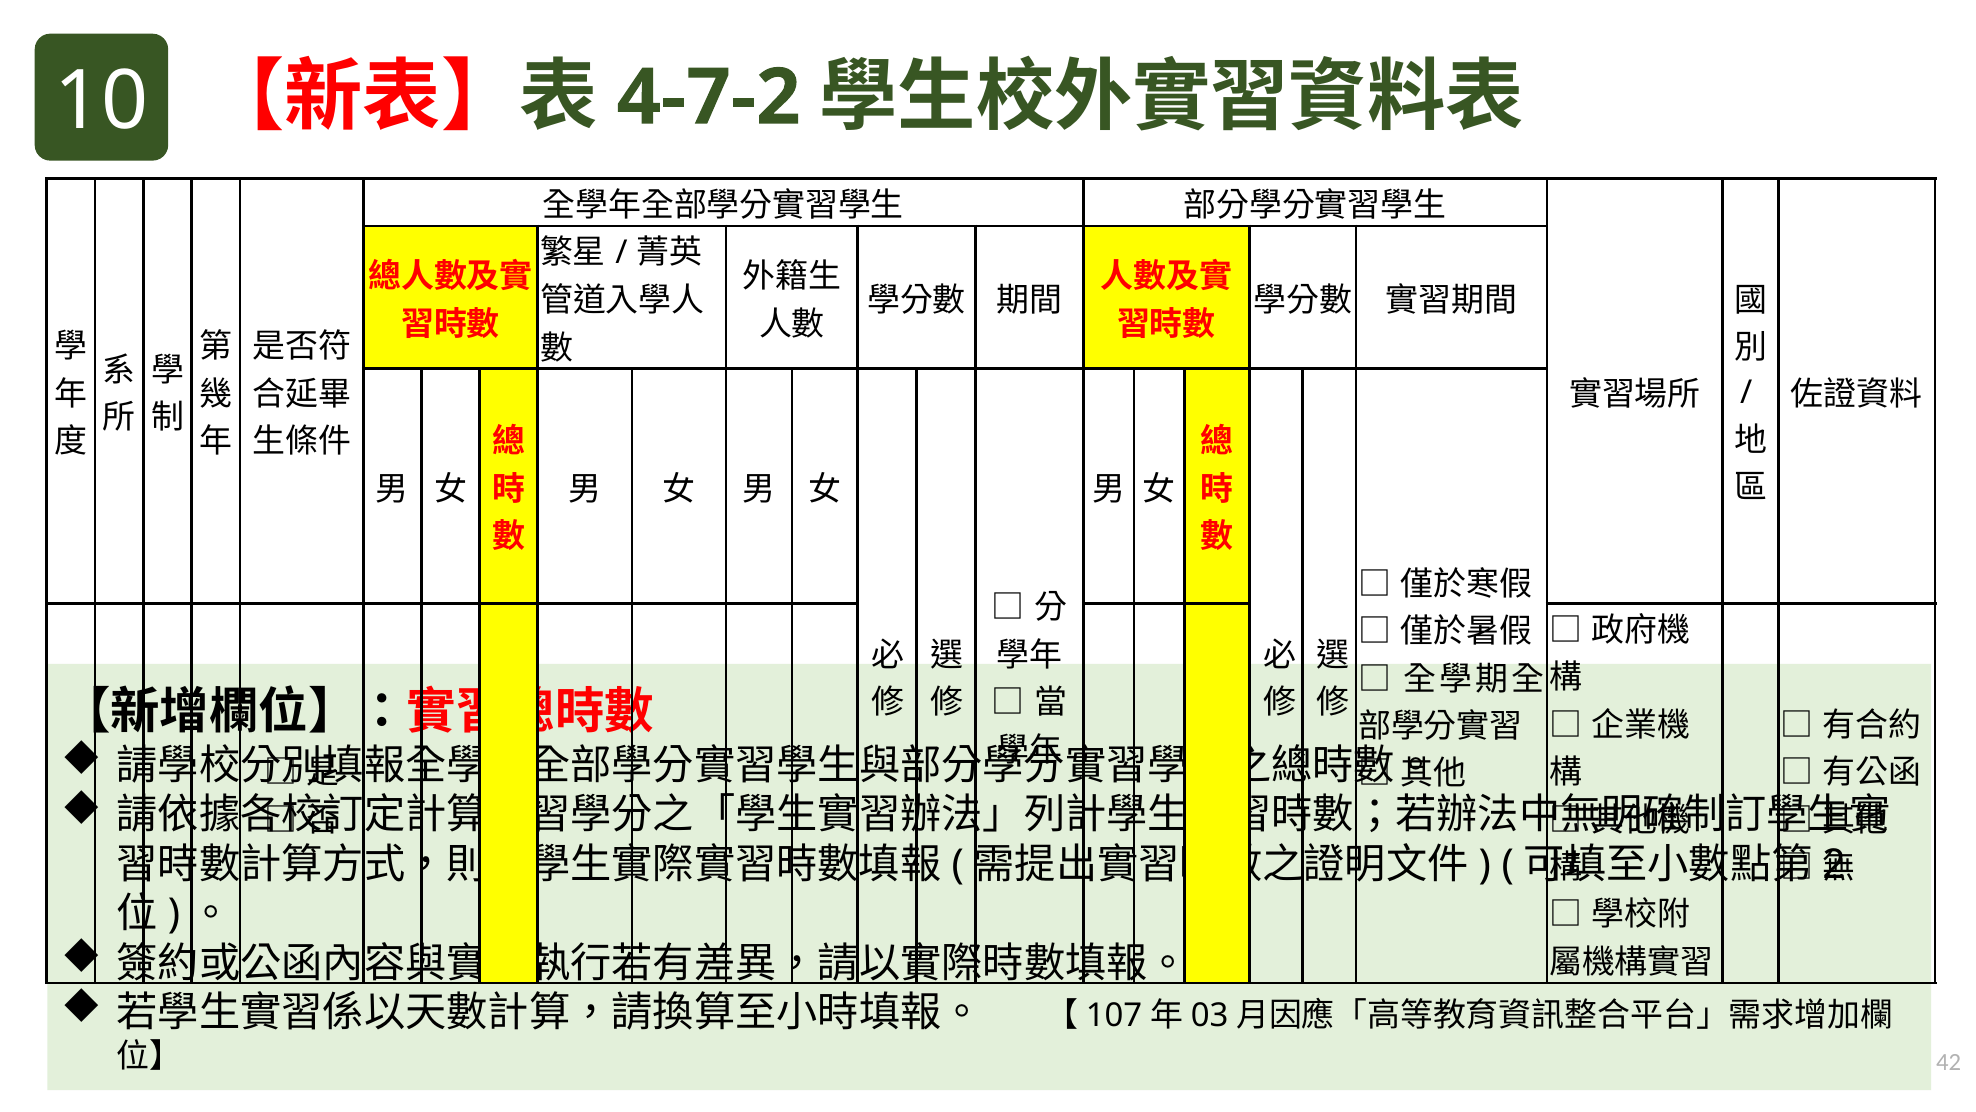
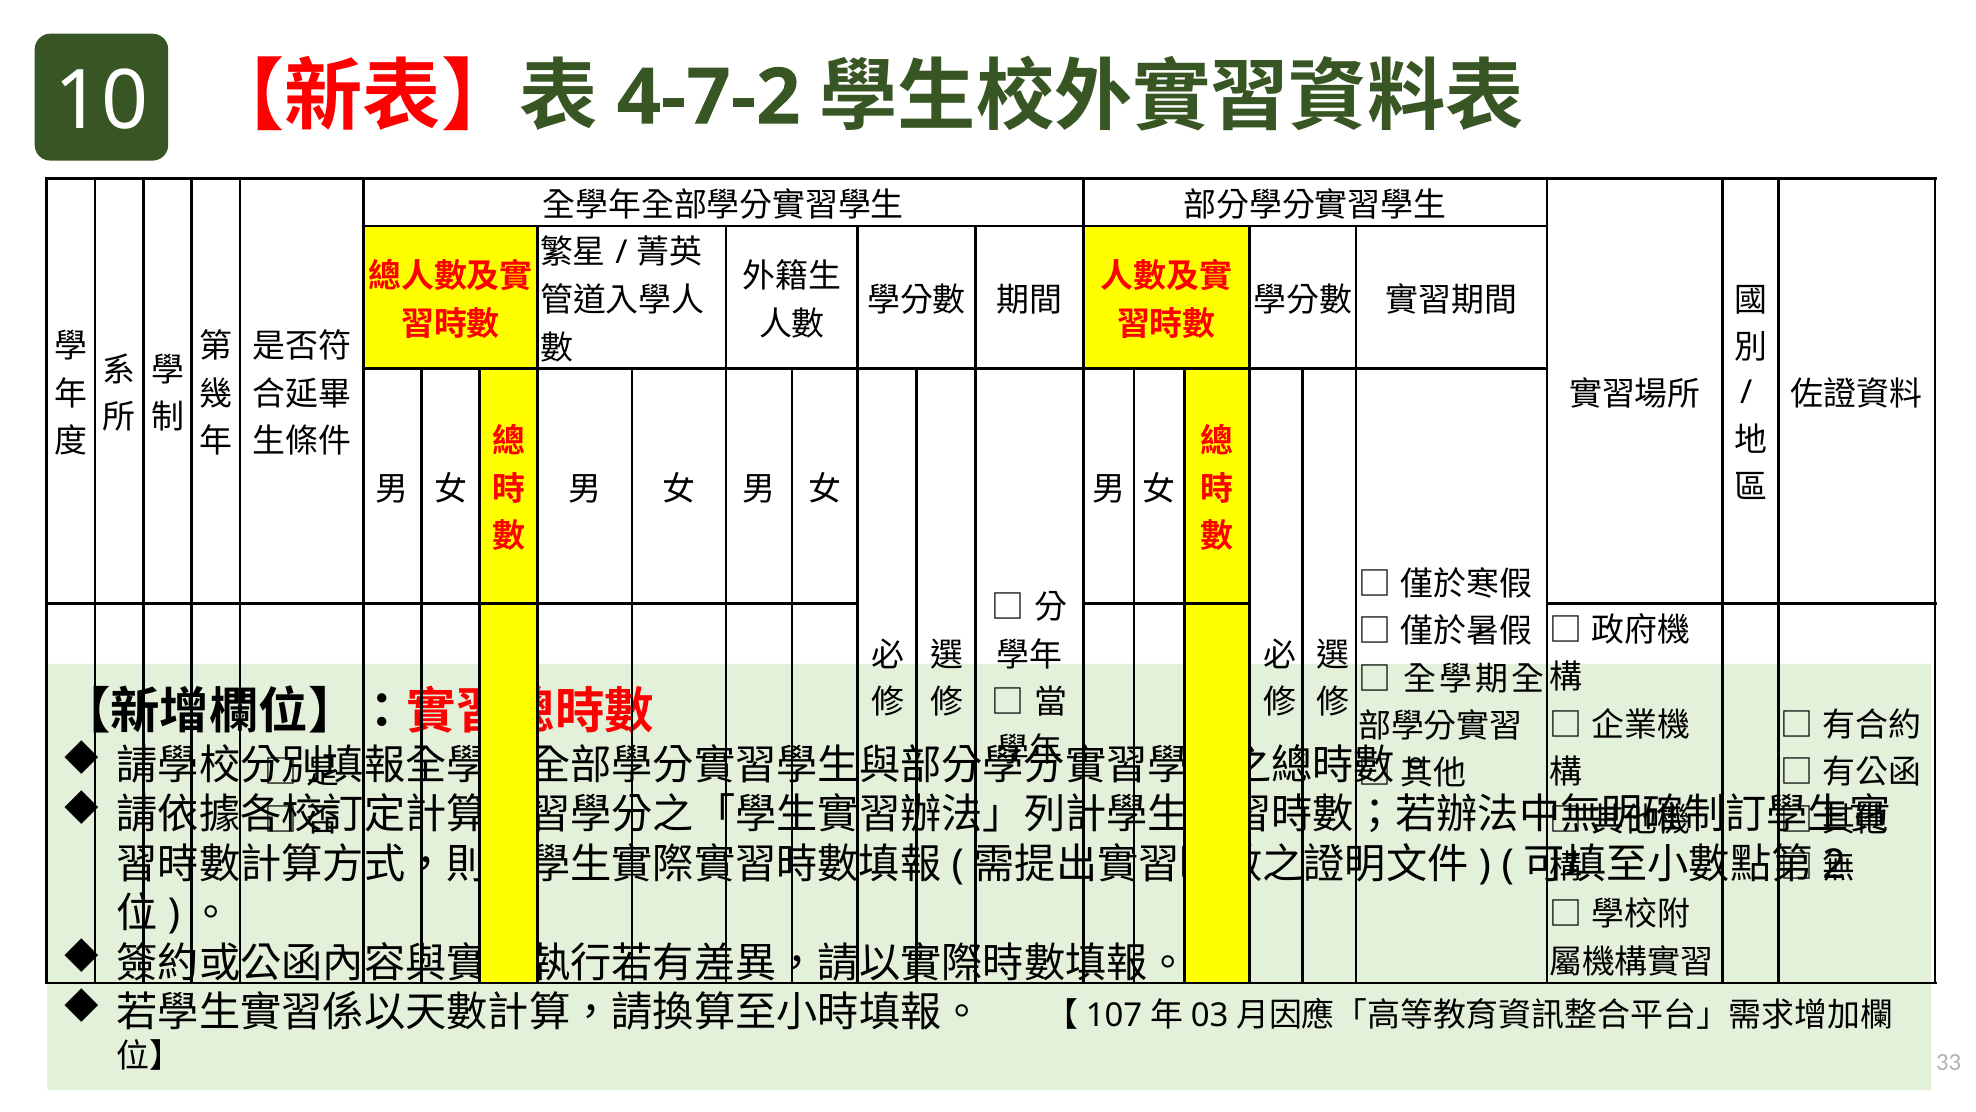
42: 42 -> 33
